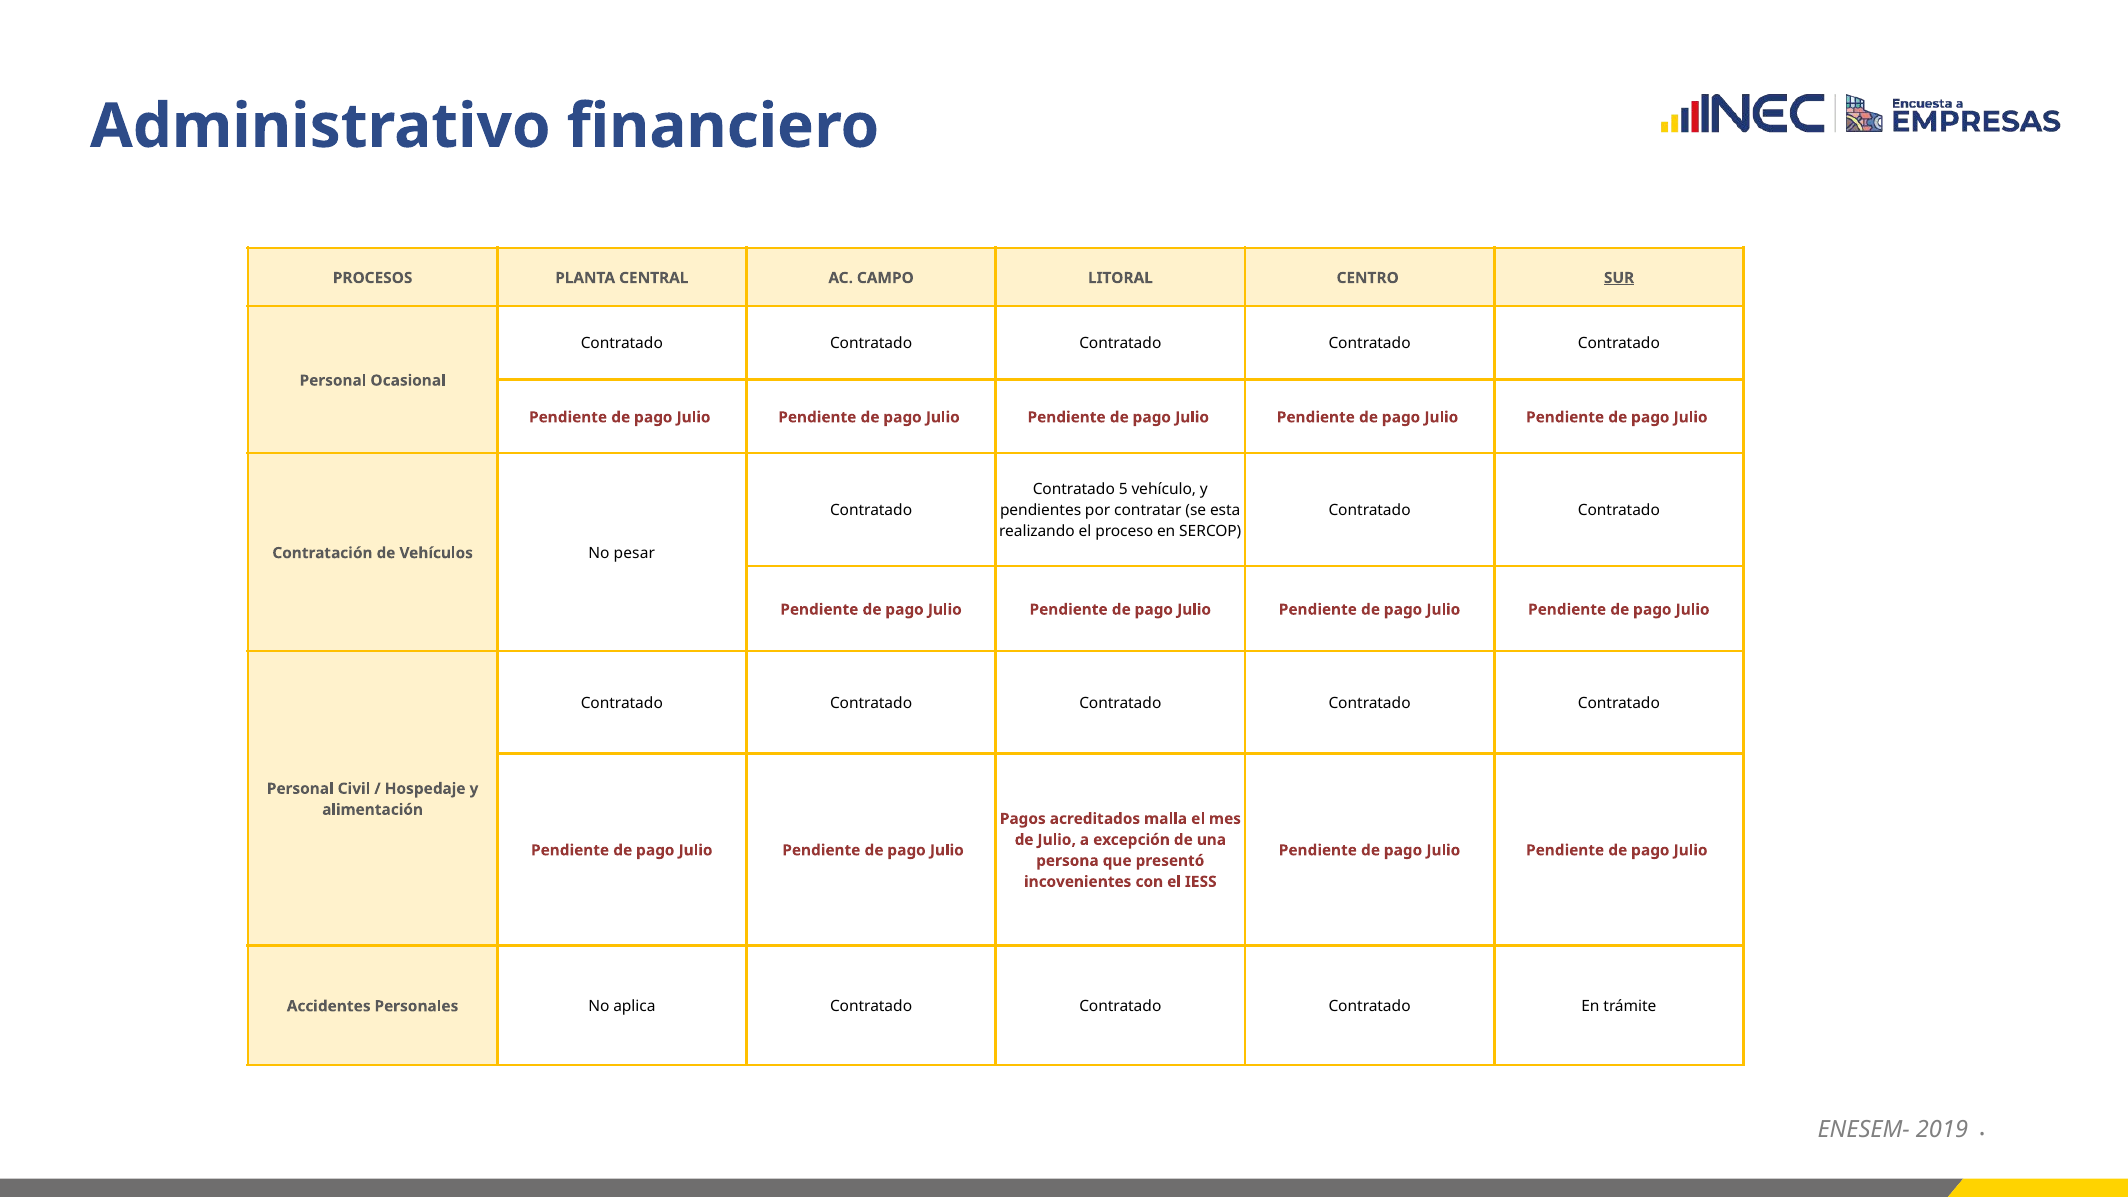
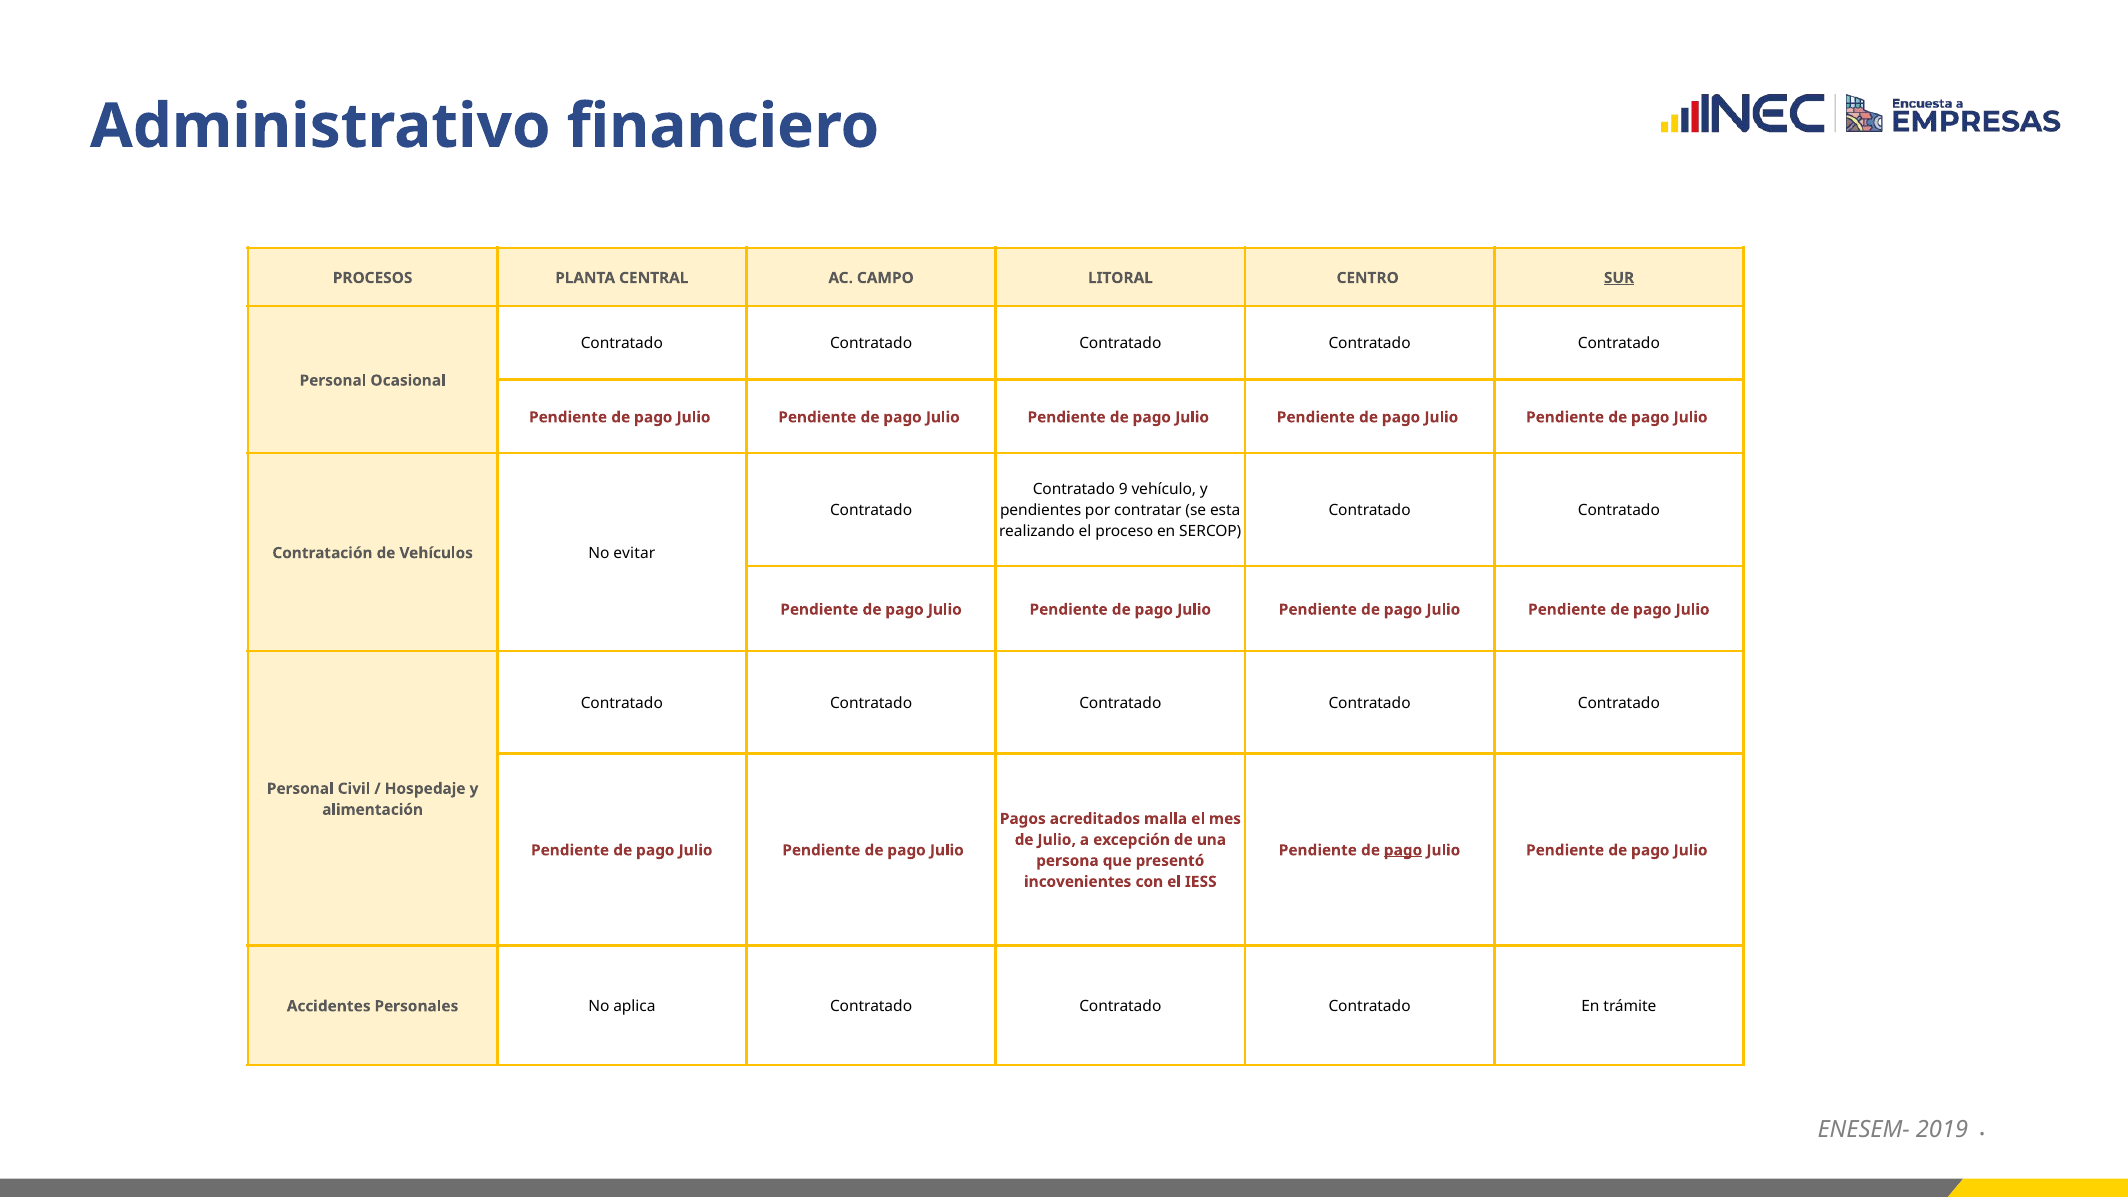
5: 5 -> 9
pesar: pesar -> evitar
pago at (1403, 850) underline: none -> present
